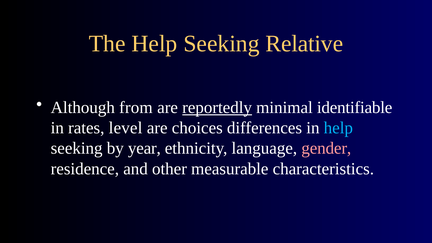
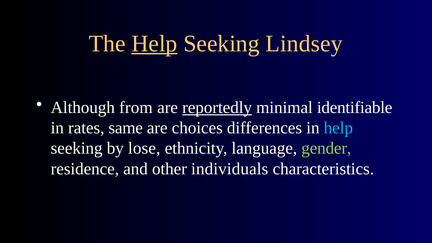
Help at (154, 43) underline: none -> present
Relative: Relative -> Lindsey
level: level -> same
year: year -> lose
gender colour: pink -> light green
measurable: measurable -> individuals
